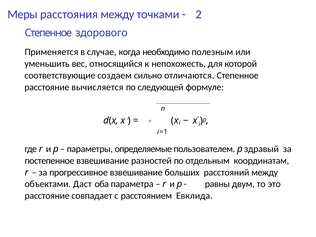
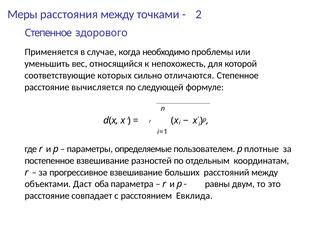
полезным: полезным -> проблемы
создаем: создаем -> которых
здравый: здравый -> плотные
